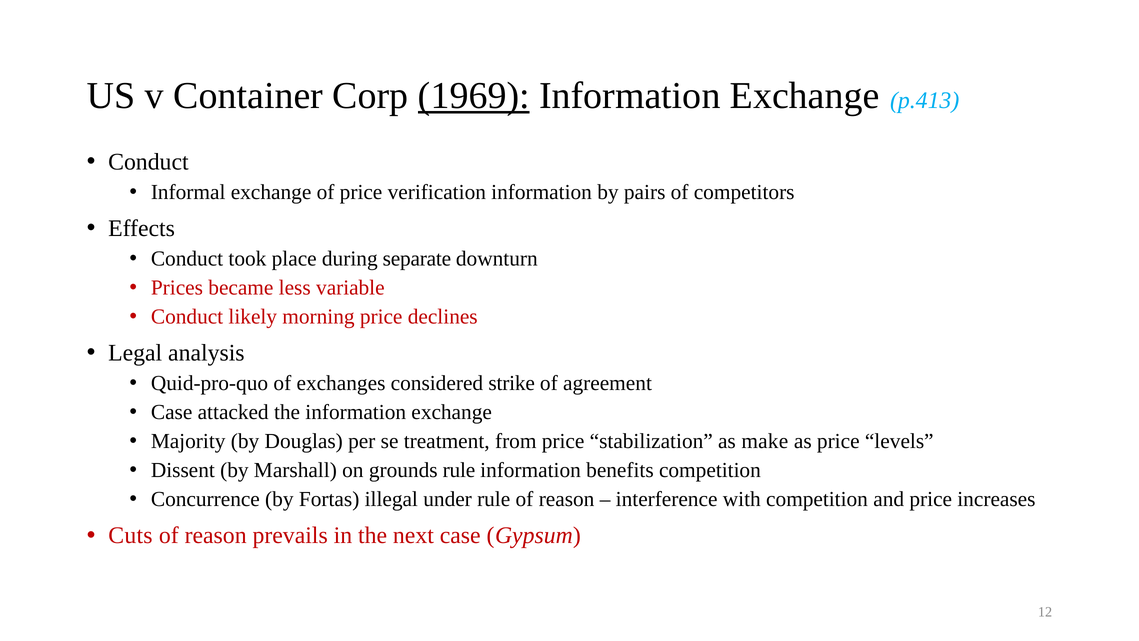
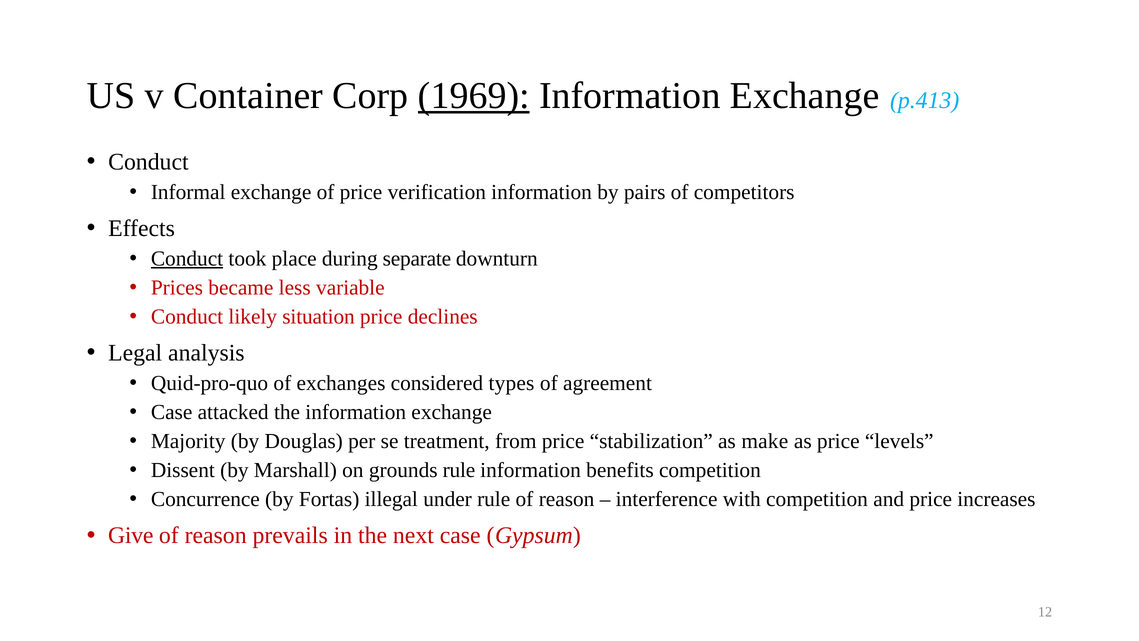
Conduct at (187, 258) underline: none -> present
morning: morning -> situation
strike: strike -> types
Cuts: Cuts -> Give
